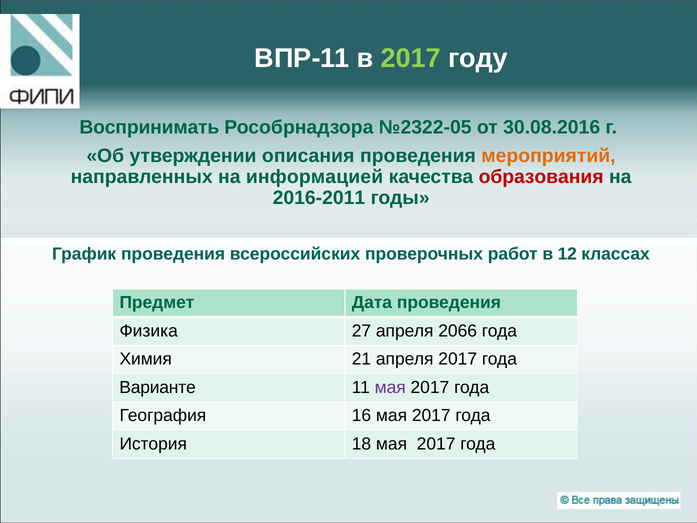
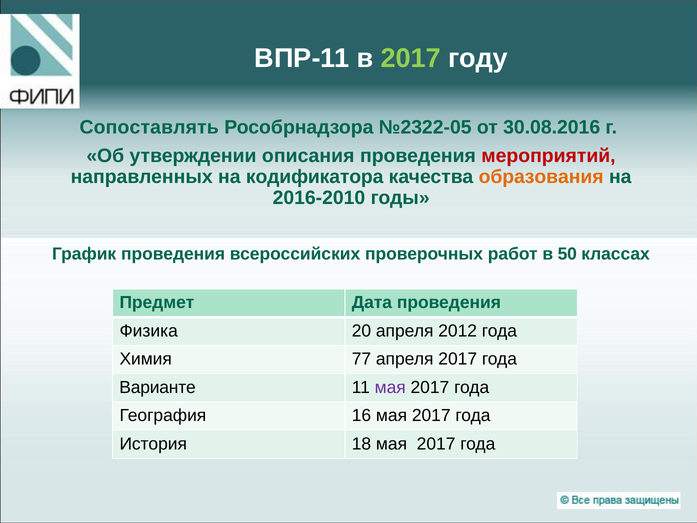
Воспринимать: Воспринимать -> Сопоставлять
мероприятий colour: orange -> red
информацией: информацией -> кодификатора
образования colour: red -> orange
2016-2011: 2016-2011 -> 2016-2010
12: 12 -> 50
27: 27 -> 20
2066: 2066 -> 2012
21: 21 -> 77
